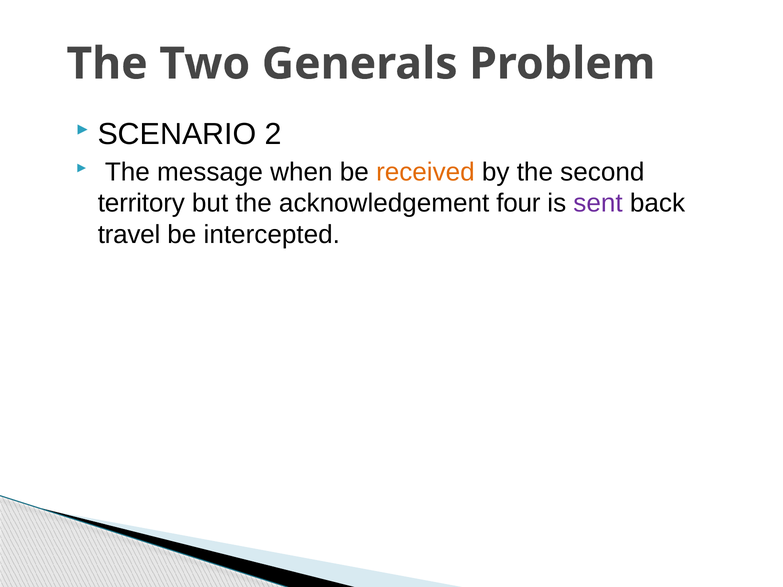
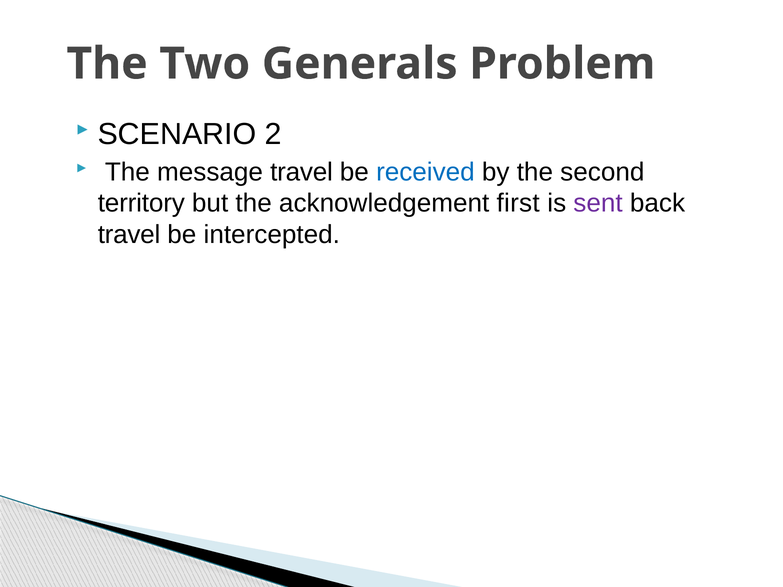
message when: when -> travel
received colour: orange -> blue
four: four -> first
